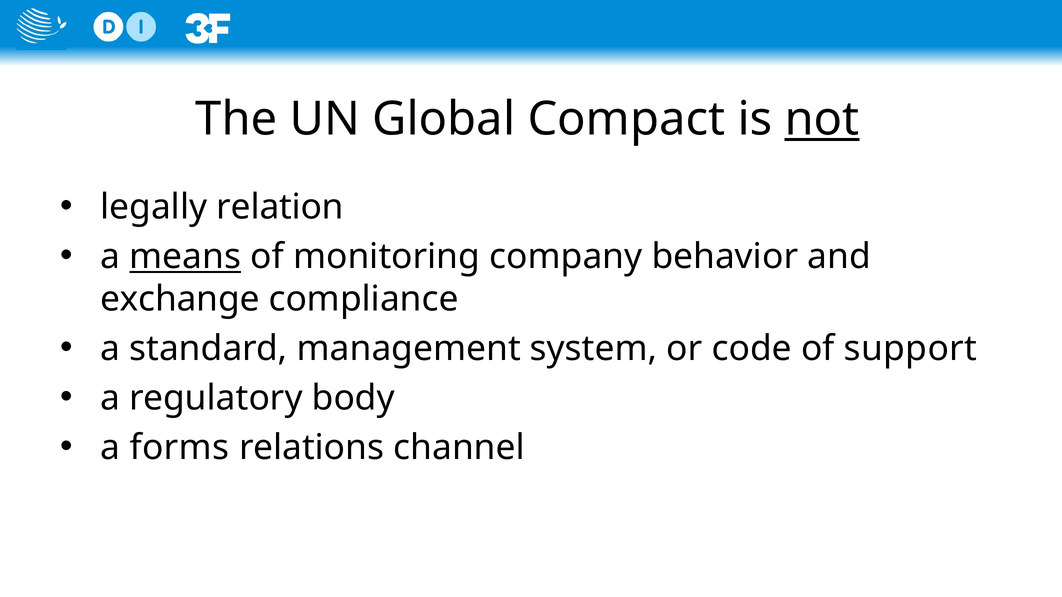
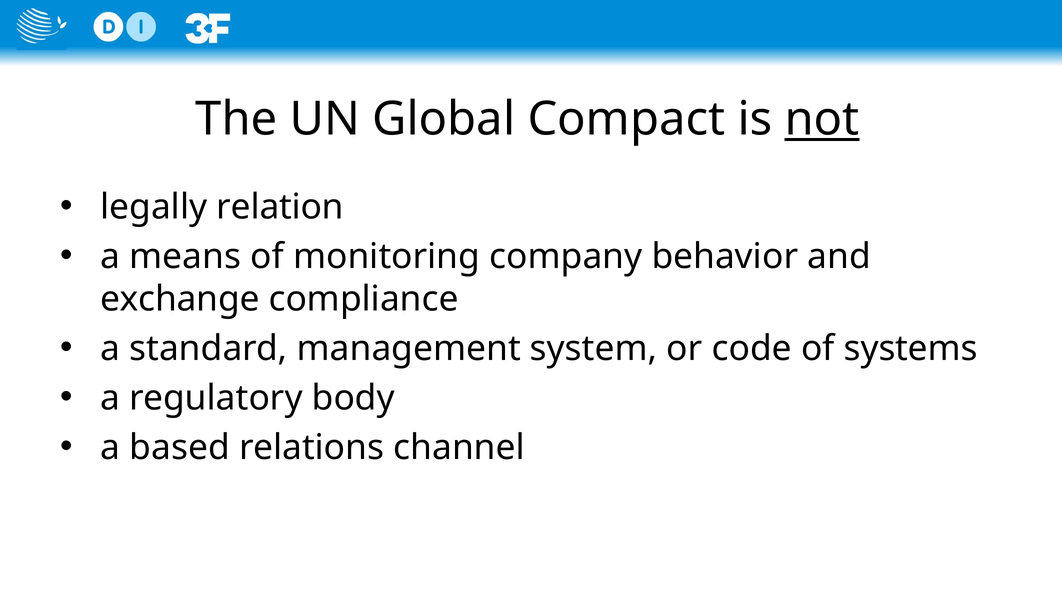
means underline: present -> none
support: support -> systems
forms: forms -> based
